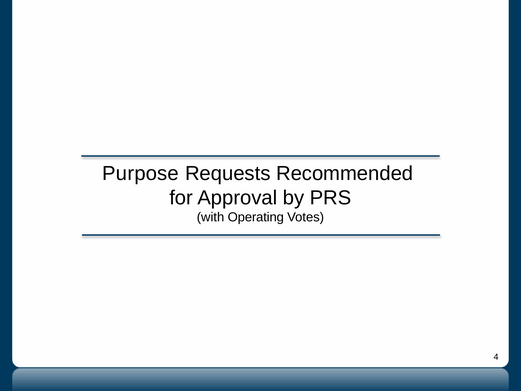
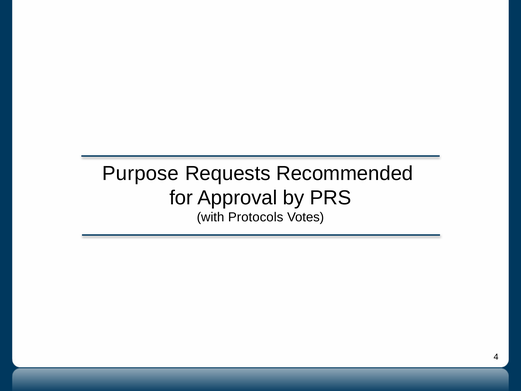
Operating: Operating -> Protocols
